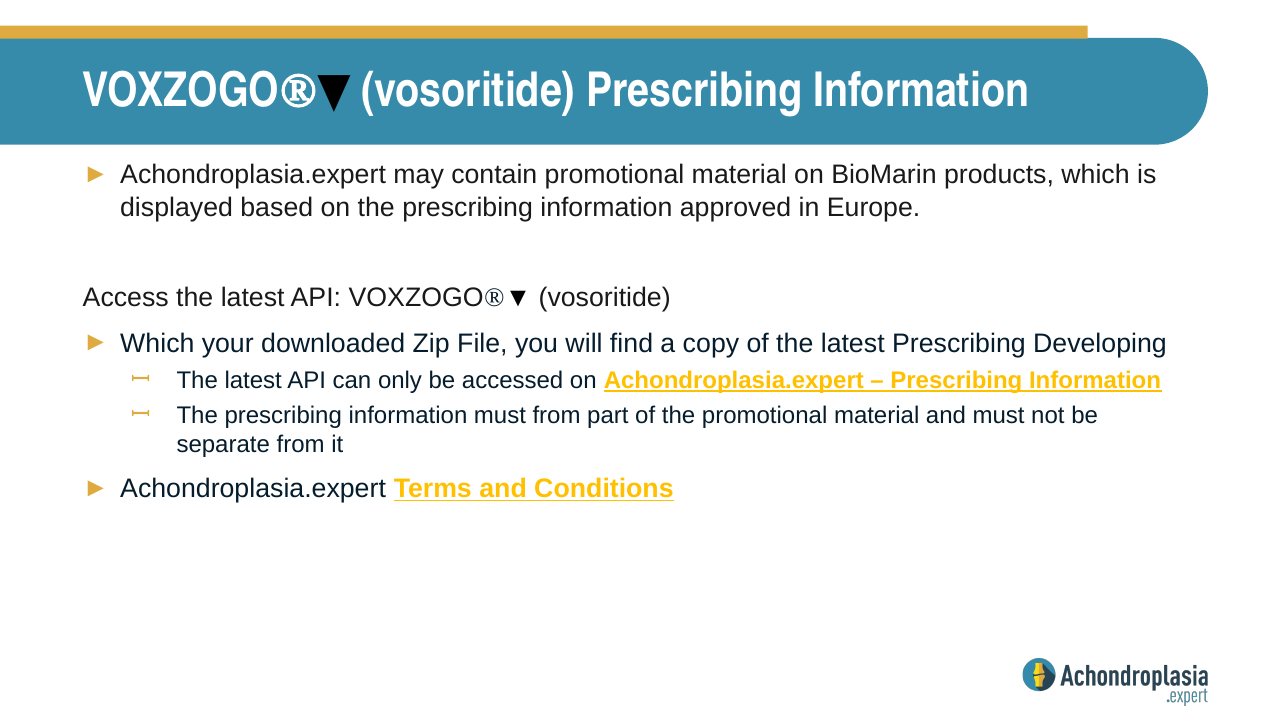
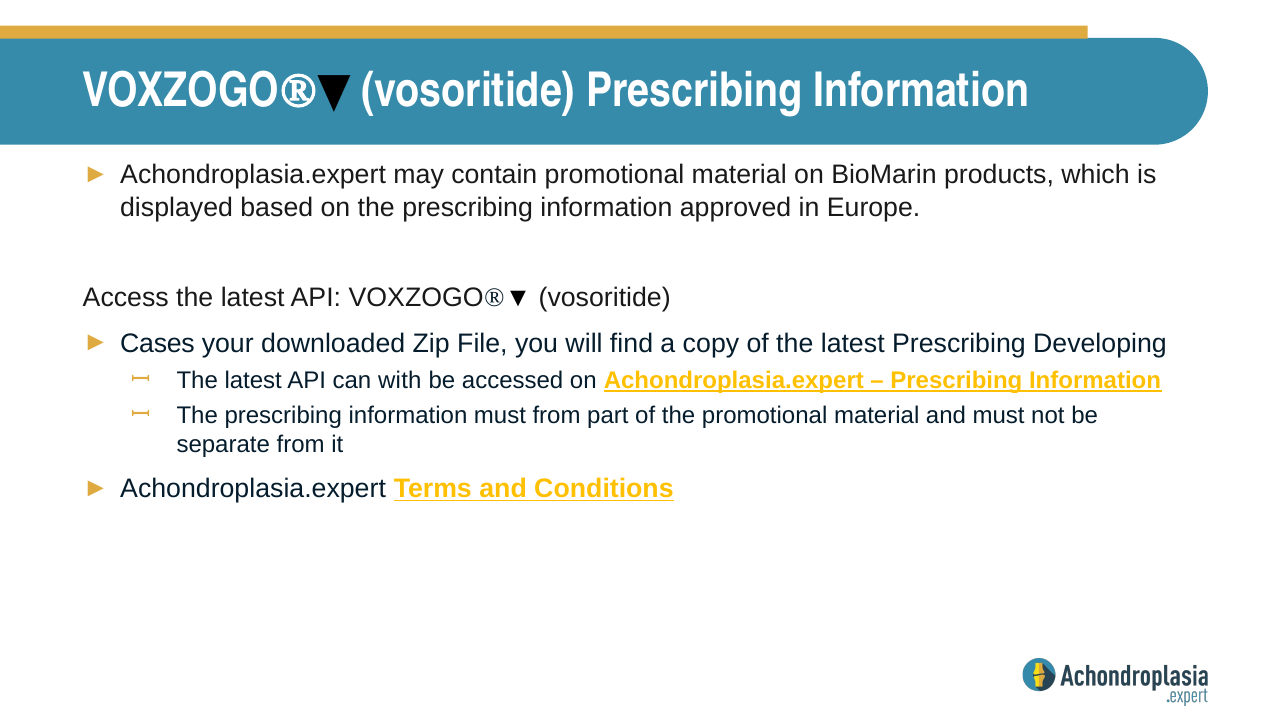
Which at (157, 343): Which -> Cases
only: only -> with
